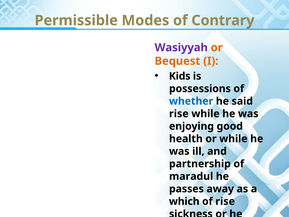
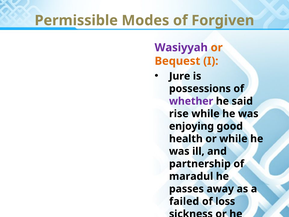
Contrary: Contrary -> Forgiven
Kids: Kids -> Jure
whether colour: blue -> purple
which: which -> failed
of rise: rise -> loss
